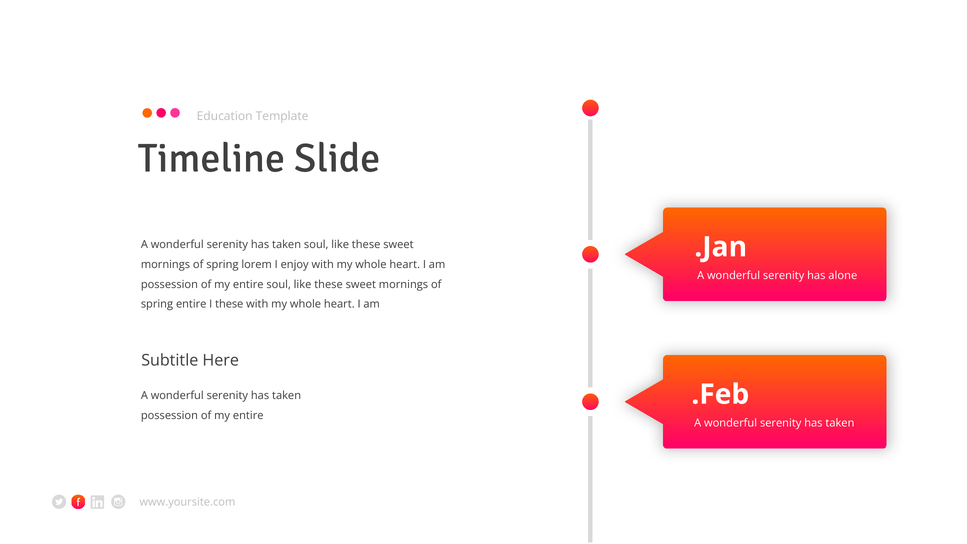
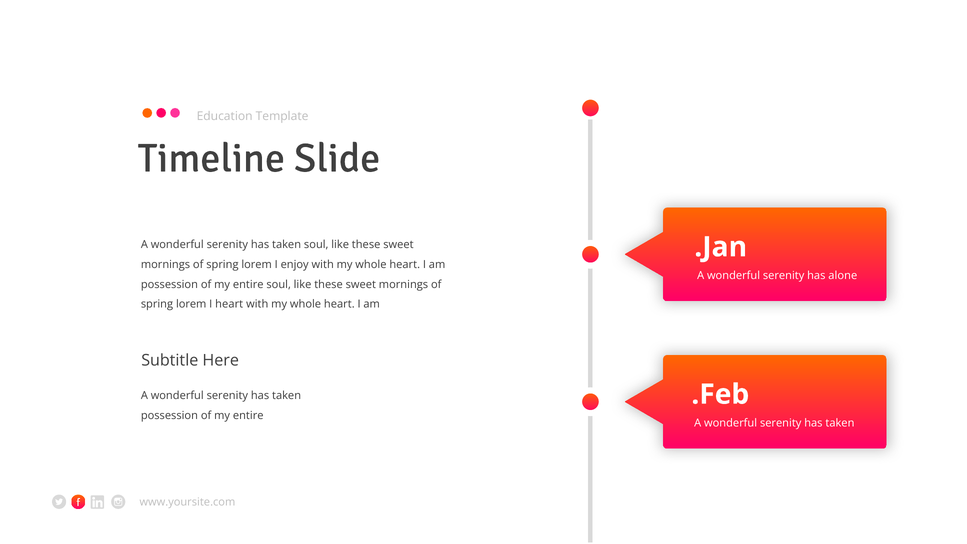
entire at (191, 304): entire -> lorem
I these: these -> heart
